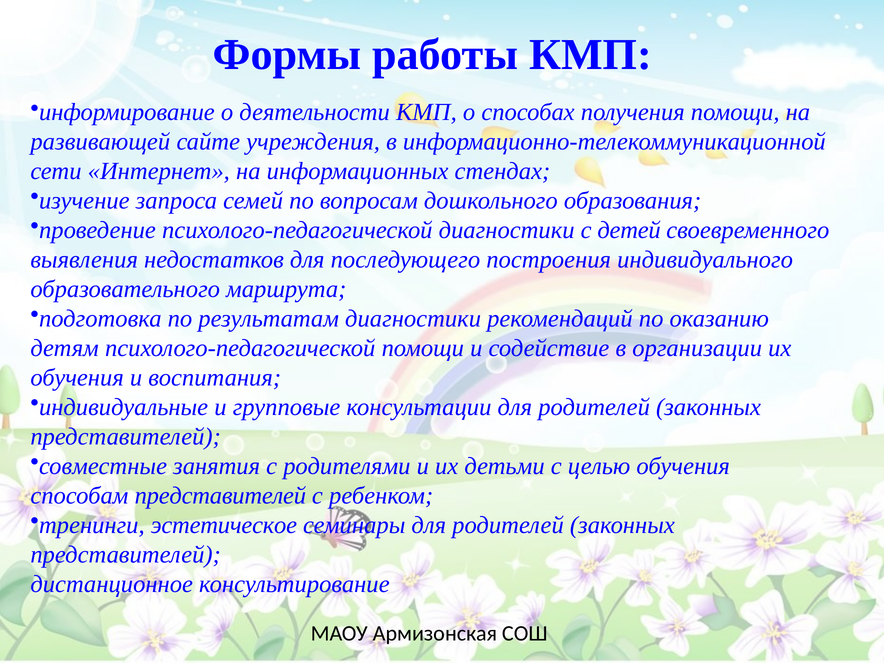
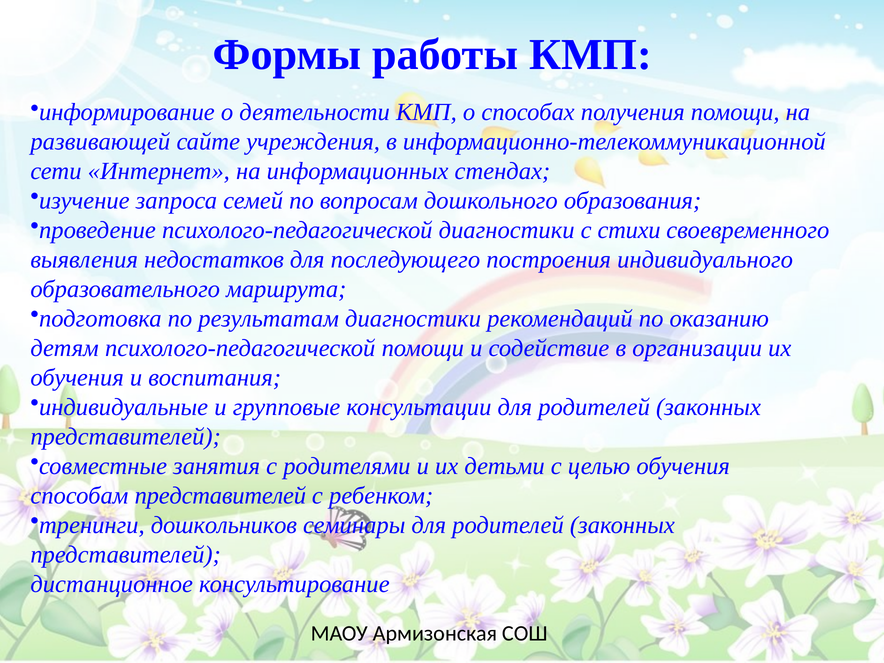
детей: детей -> стихи
эстетическое: эстетическое -> дошкольников
